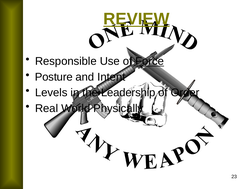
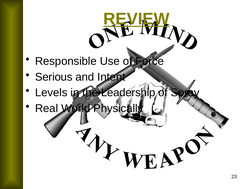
Force underline: present -> none
Posture: Posture -> Serious
Order: Order -> Spray
